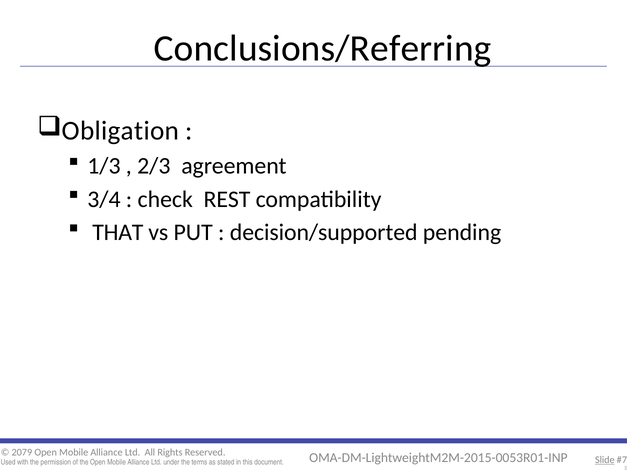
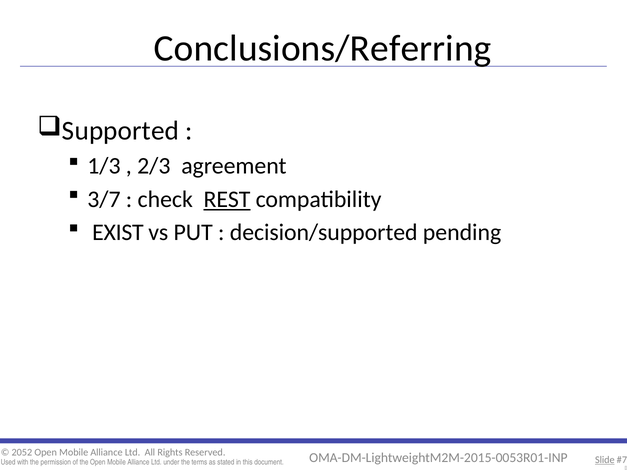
Obligation: Obligation -> Supported
3/4: 3/4 -> 3/7
REST underline: none -> present
THAT: THAT -> EXIST
2079: 2079 -> 2052
